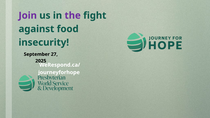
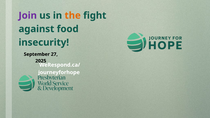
the colour: purple -> orange
